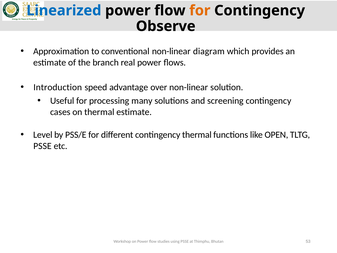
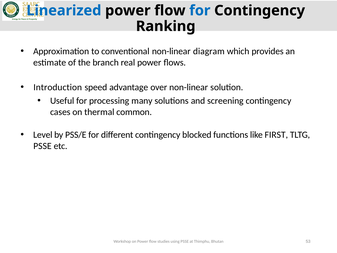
for at (200, 11) colour: orange -> blue
Observe: Observe -> Ranking
thermal estimate: estimate -> common
contingency thermal: thermal -> blocked
OPEN: OPEN -> FIRST
